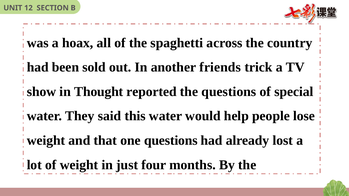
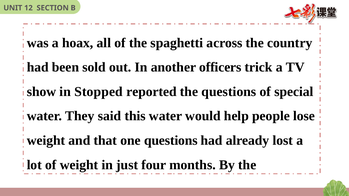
friends: friends -> officers
Thought: Thought -> Stopped
